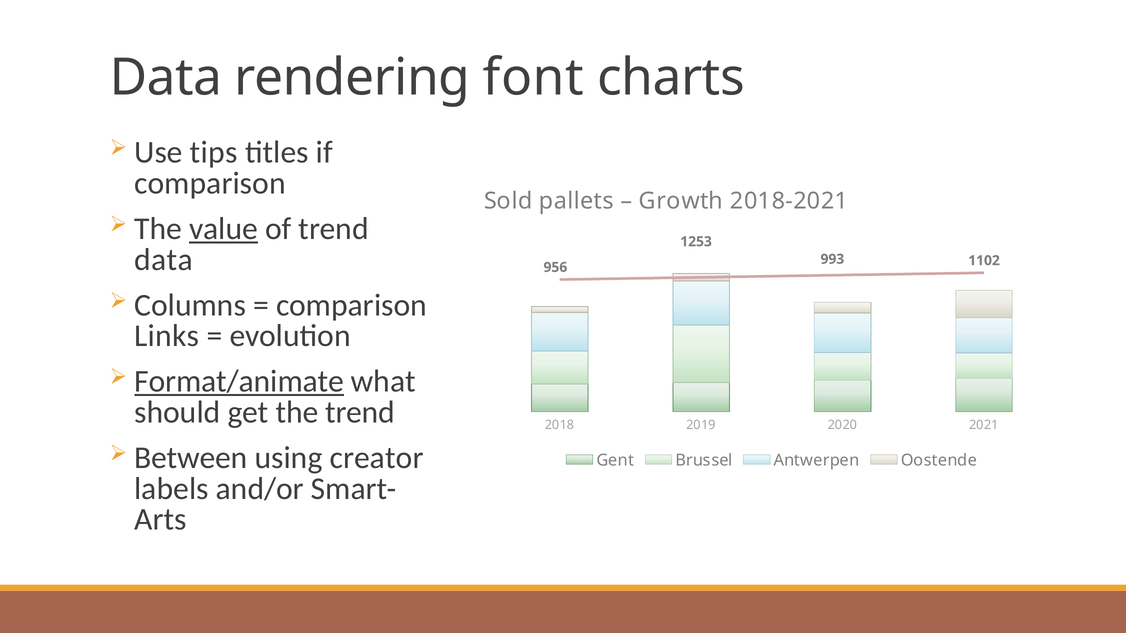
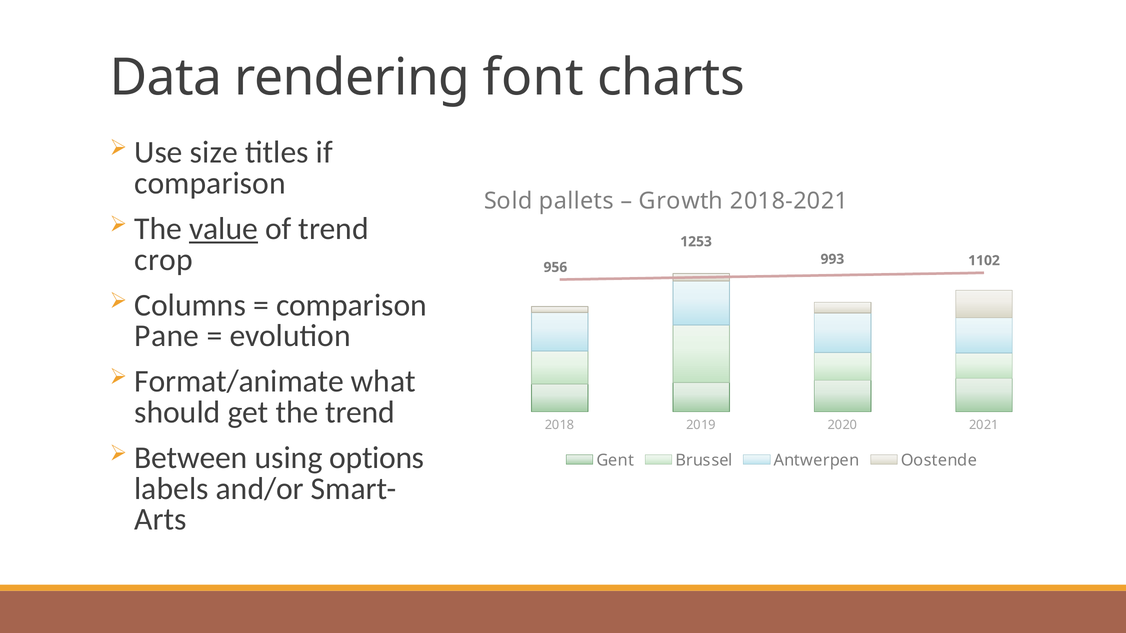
tips: tips -> size
data at (164, 260): data -> crop
Links: Links -> Pane
Format/animate underline: present -> none
creator: creator -> options
